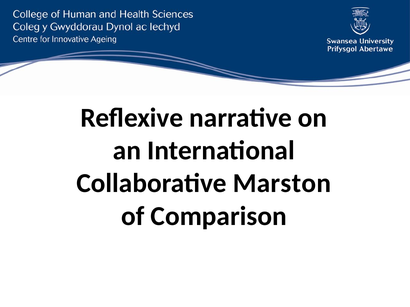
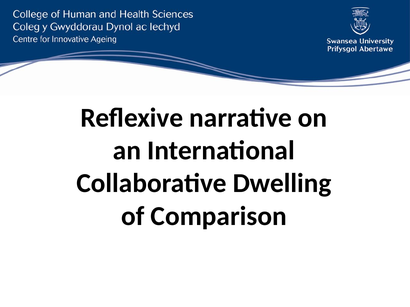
Marston: Marston -> Dwelling
